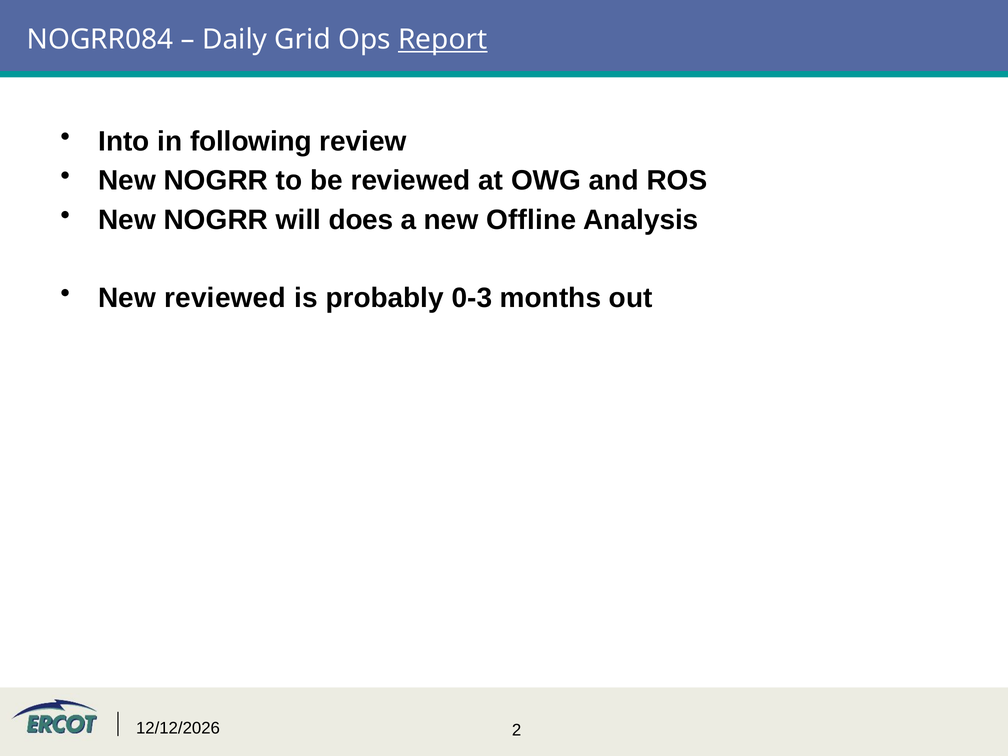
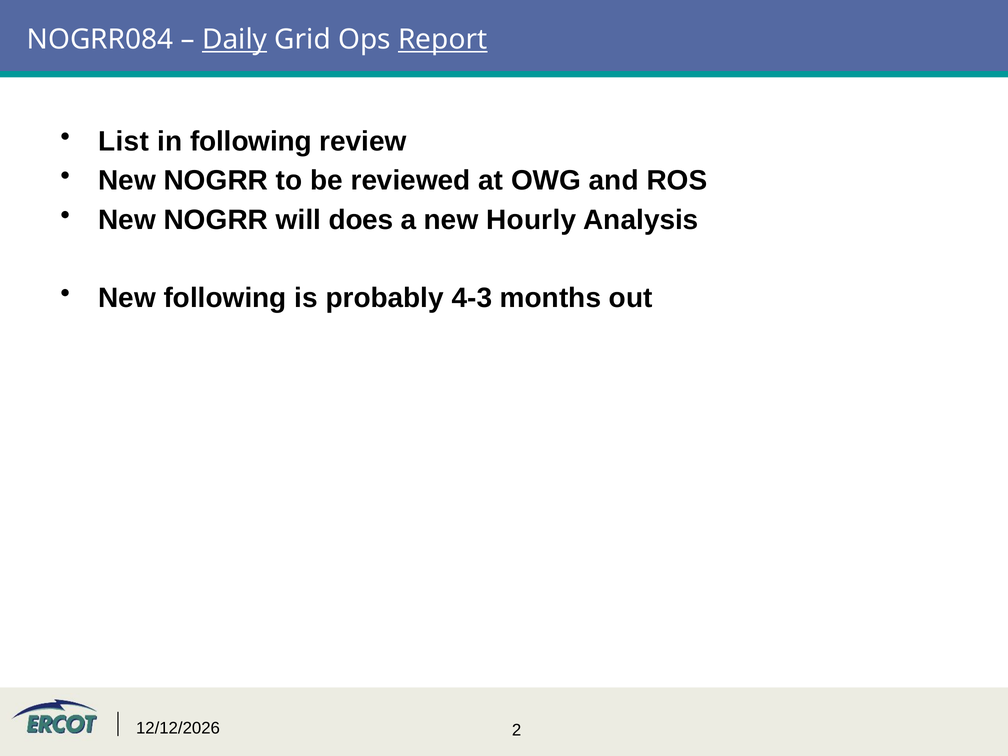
Daily underline: none -> present
Into: Into -> List
Offline: Offline -> Hourly
New reviewed: reviewed -> following
0-3: 0-3 -> 4-3
